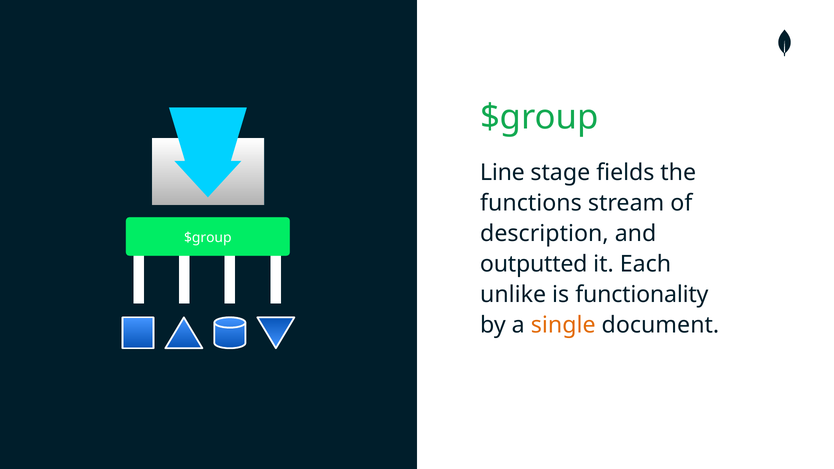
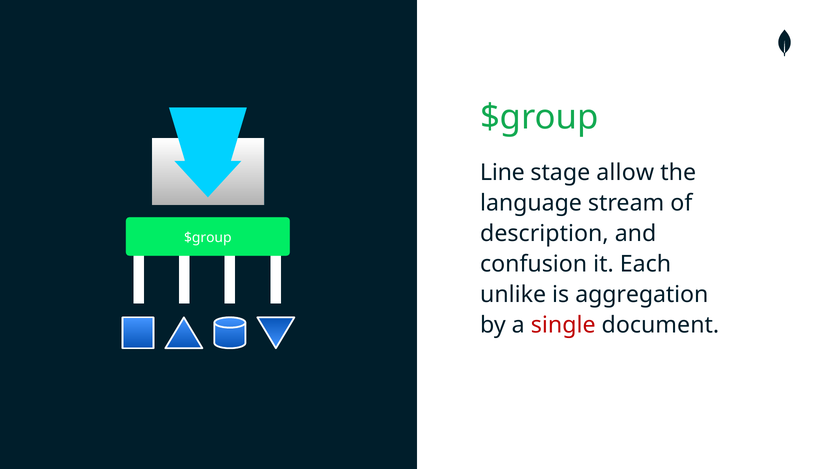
fields: fields -> allow
functions: functions -> language
outputted: outputted -> confusion
functionality: functionality -> aggregation
single colour: orange -> red
